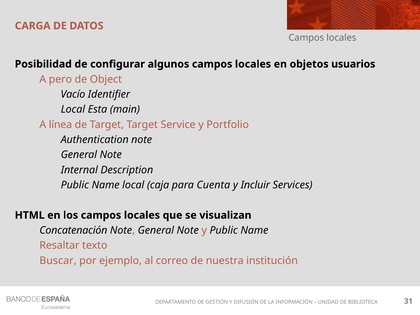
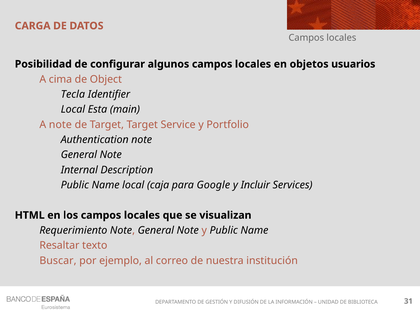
pero: pero -> cima
Vacío: Vacío -> Tecla
A línea: línea -> note
Cuenta: Cuenta -> Google
Concatenación: Concatenación -> Requerimiento
